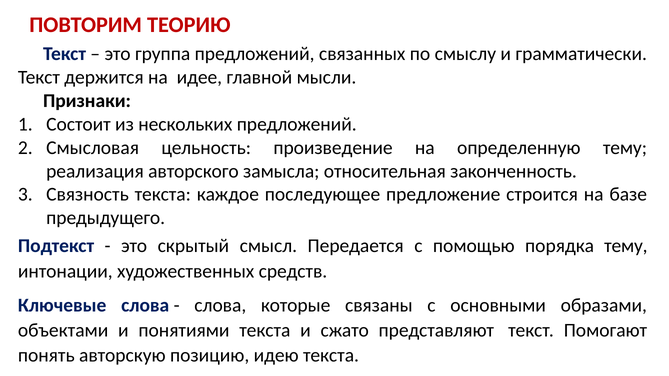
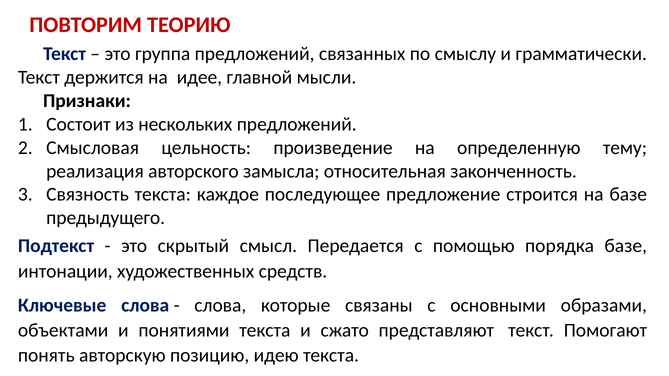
порядка тему: тему -> базе
